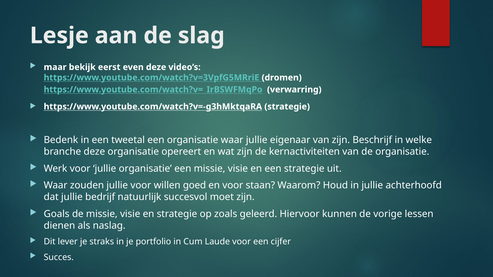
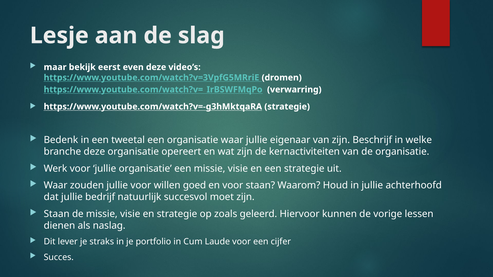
Goals at (57, 214): Goals -> Staan
